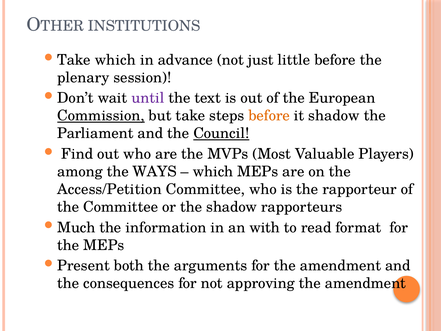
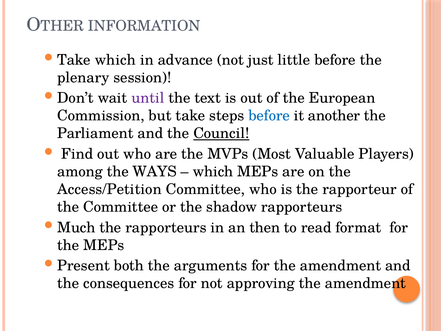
INSTITUTIONS: INSTITUTIONS -> INFORMATION
Commission underline: present -> none
before at (269, 116) colour: orange -> blue
it shadow: shadow -> another
the information: information -> rapporteurs
with: with -> then
